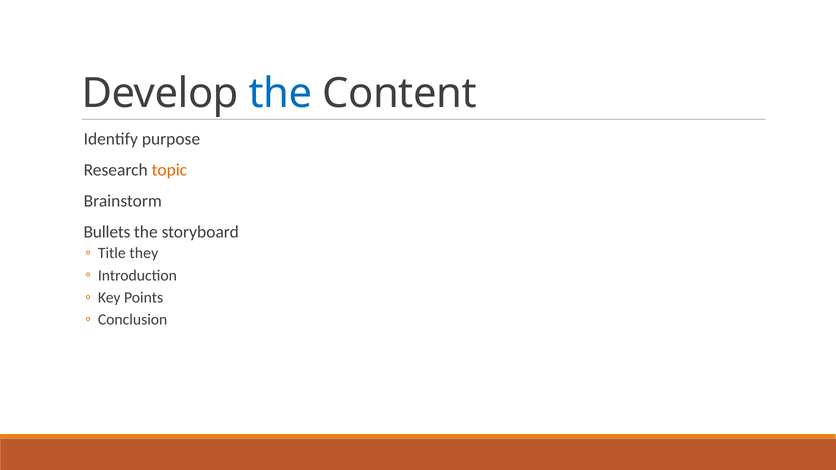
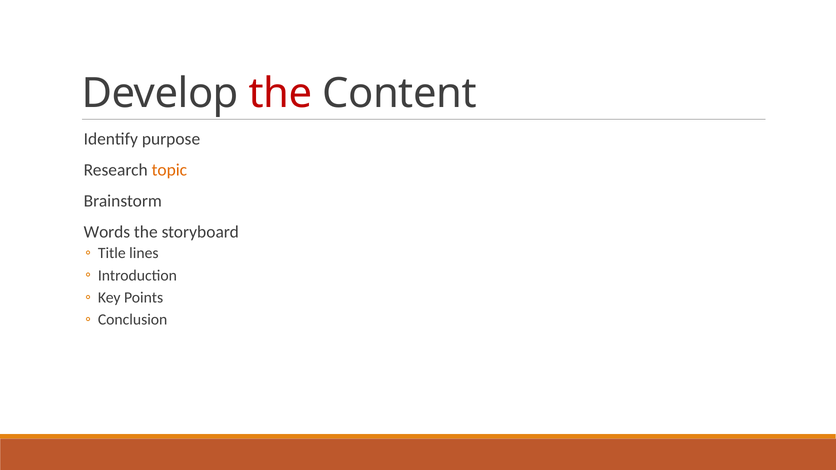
the at (281, 94) colour: blue -> red
Bullets: Bullets -> Words
they: they -> lines
